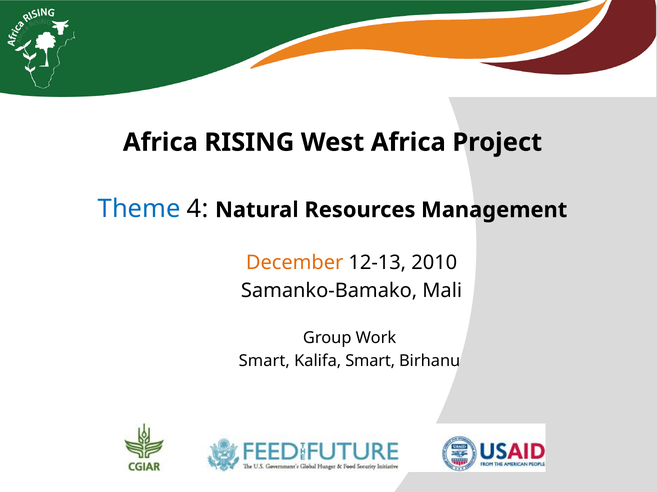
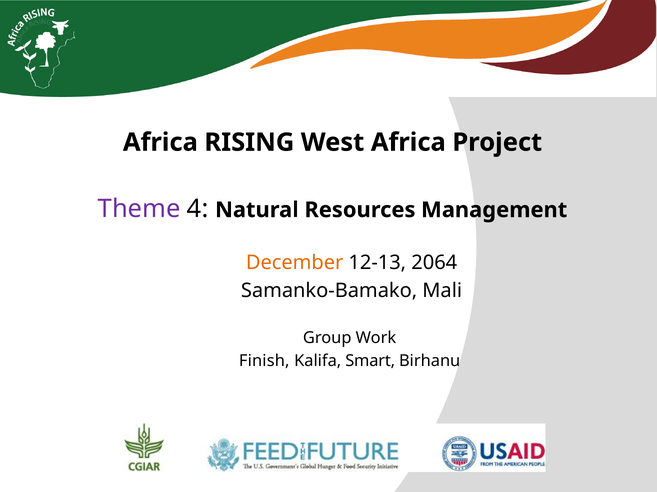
Theme colour: blue -> purple
2010: 2010 -> 2064
Smart at (264, 361): Smart -> Finish
